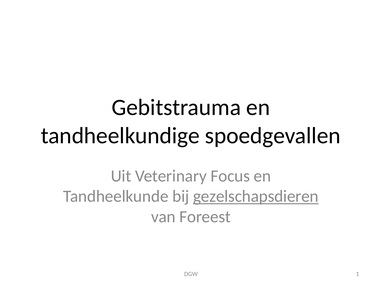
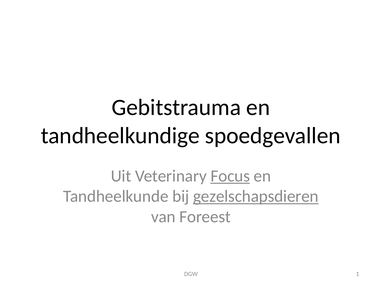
Focus underline: none -> present
